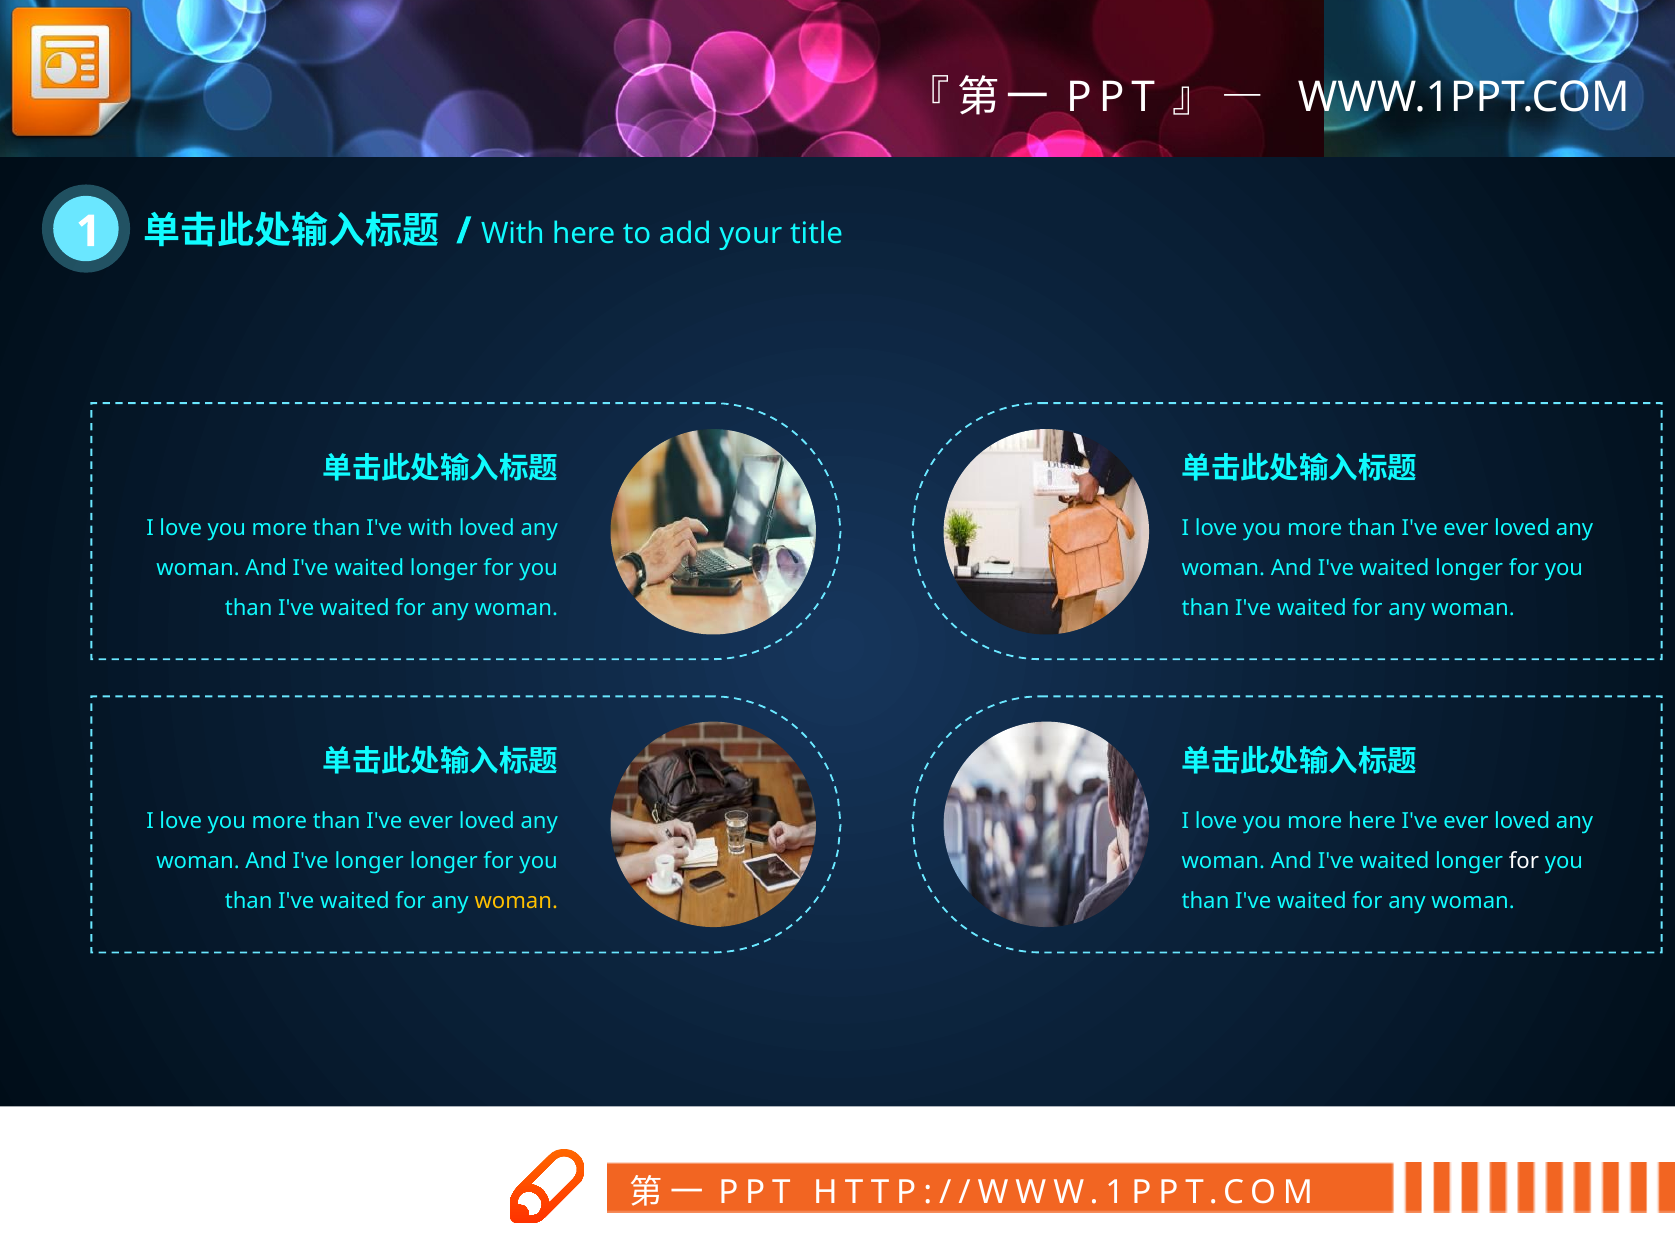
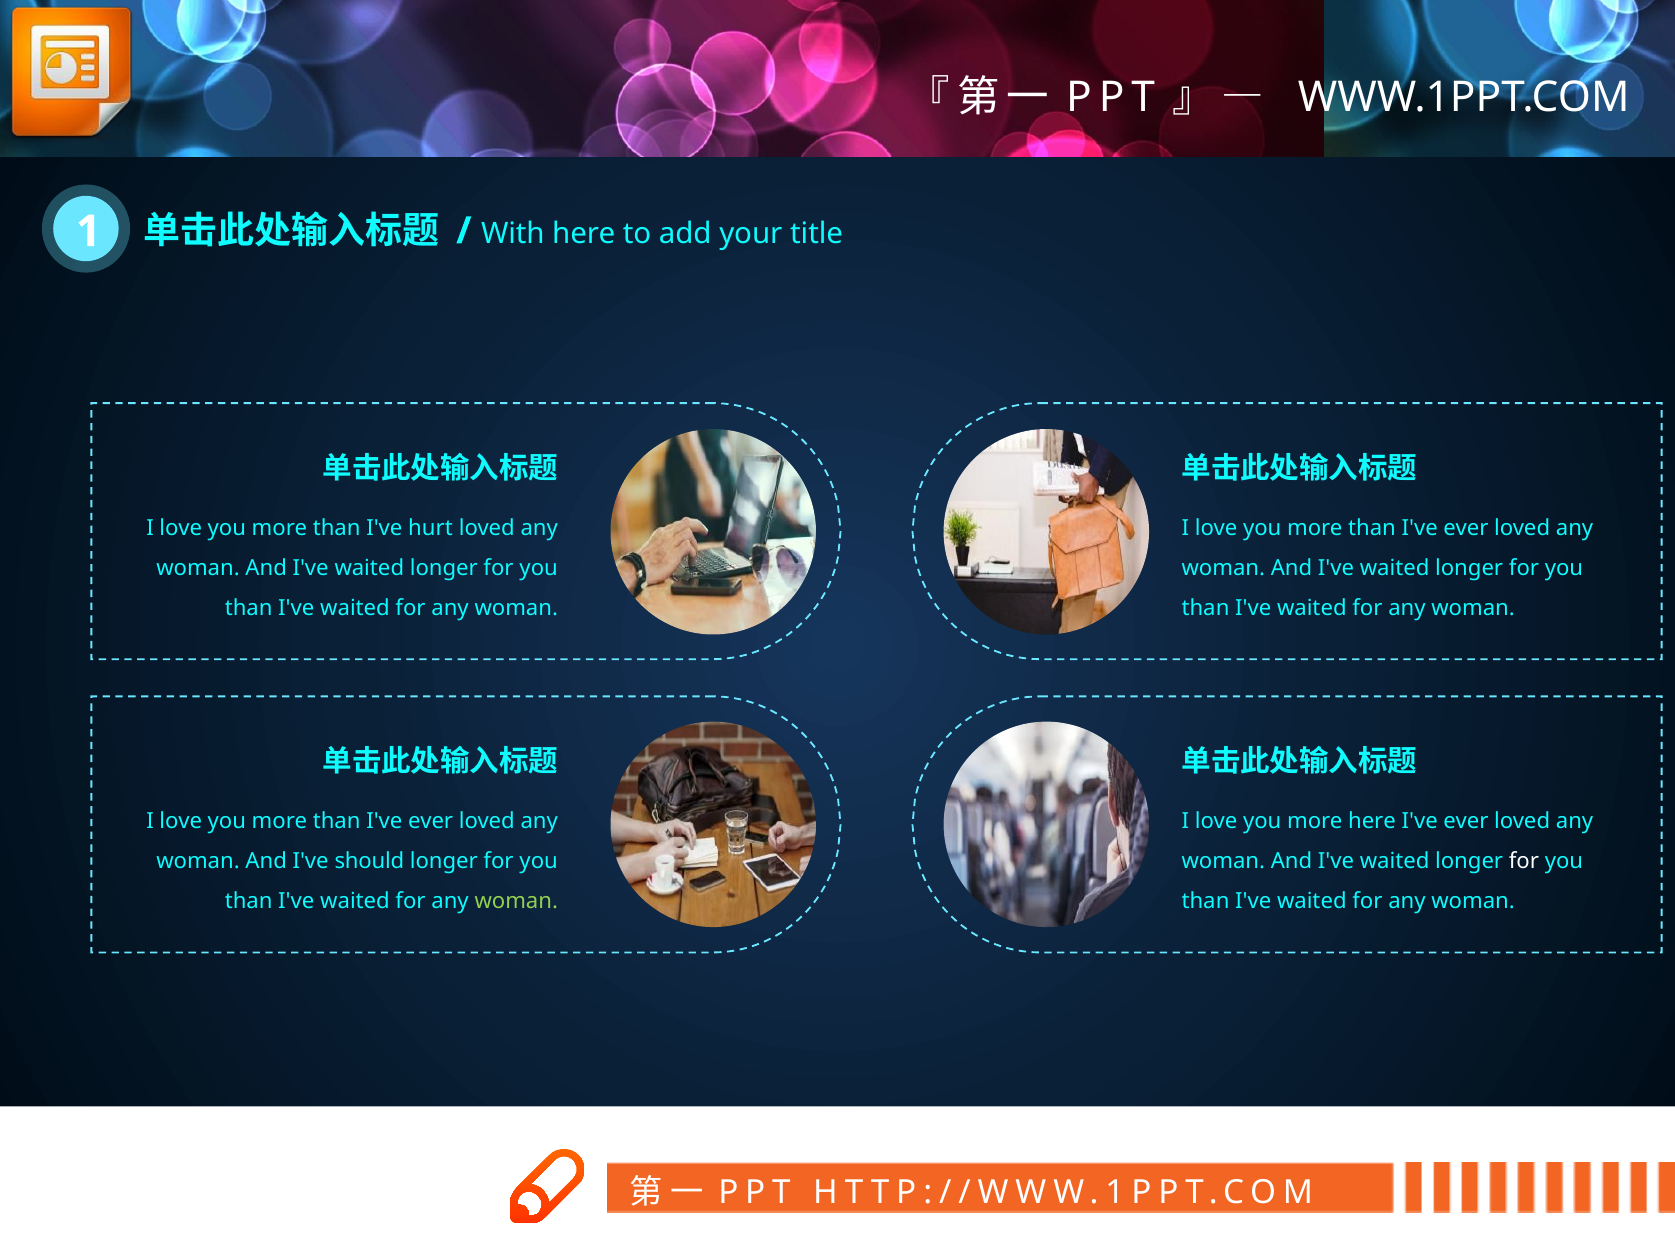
I've with: with -> hurt
I've longer: longer -> should
woman at (516, 901) colour: yellow -> light green
